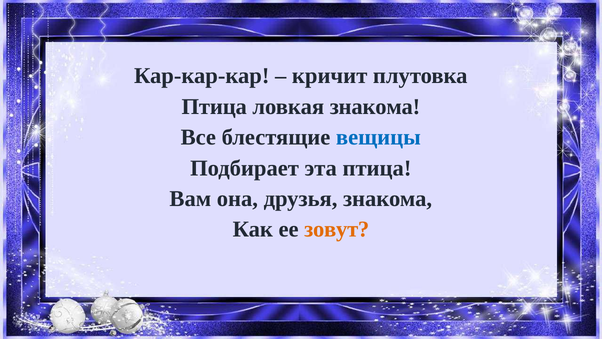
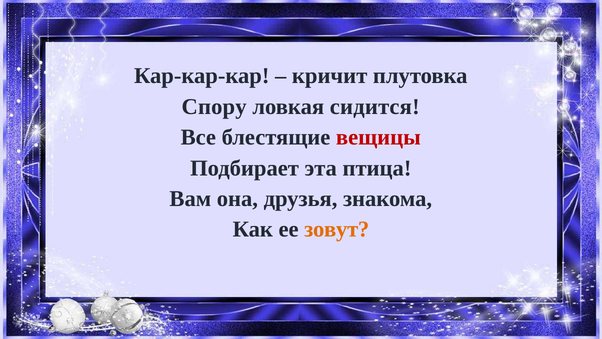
Птица at (214, 107): Птица -> Спору
ловкая знакома: знакома -> сидится
вещицы colour: blue -> red
